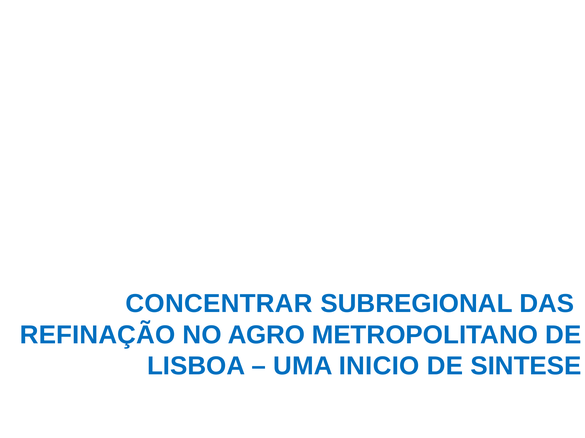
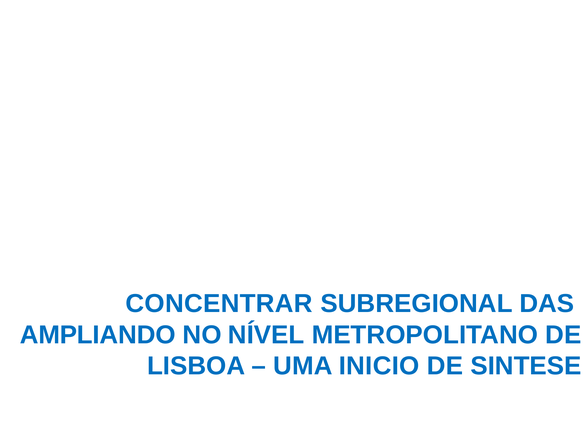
REFINAÇÃO: REFINAÇÃO -> AMPLIANDO
AGRO: AGRO -> NÍVEL
